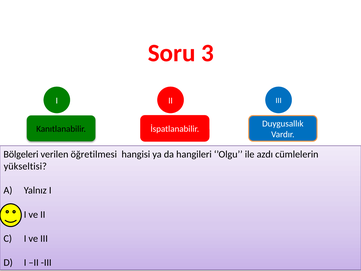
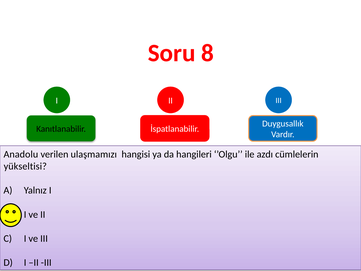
3: 3 -> 8
Bölgeleri: Bölgeleri -> Anadolu
öğretilmesi: öğretilmesi -> ulaşmamızı
